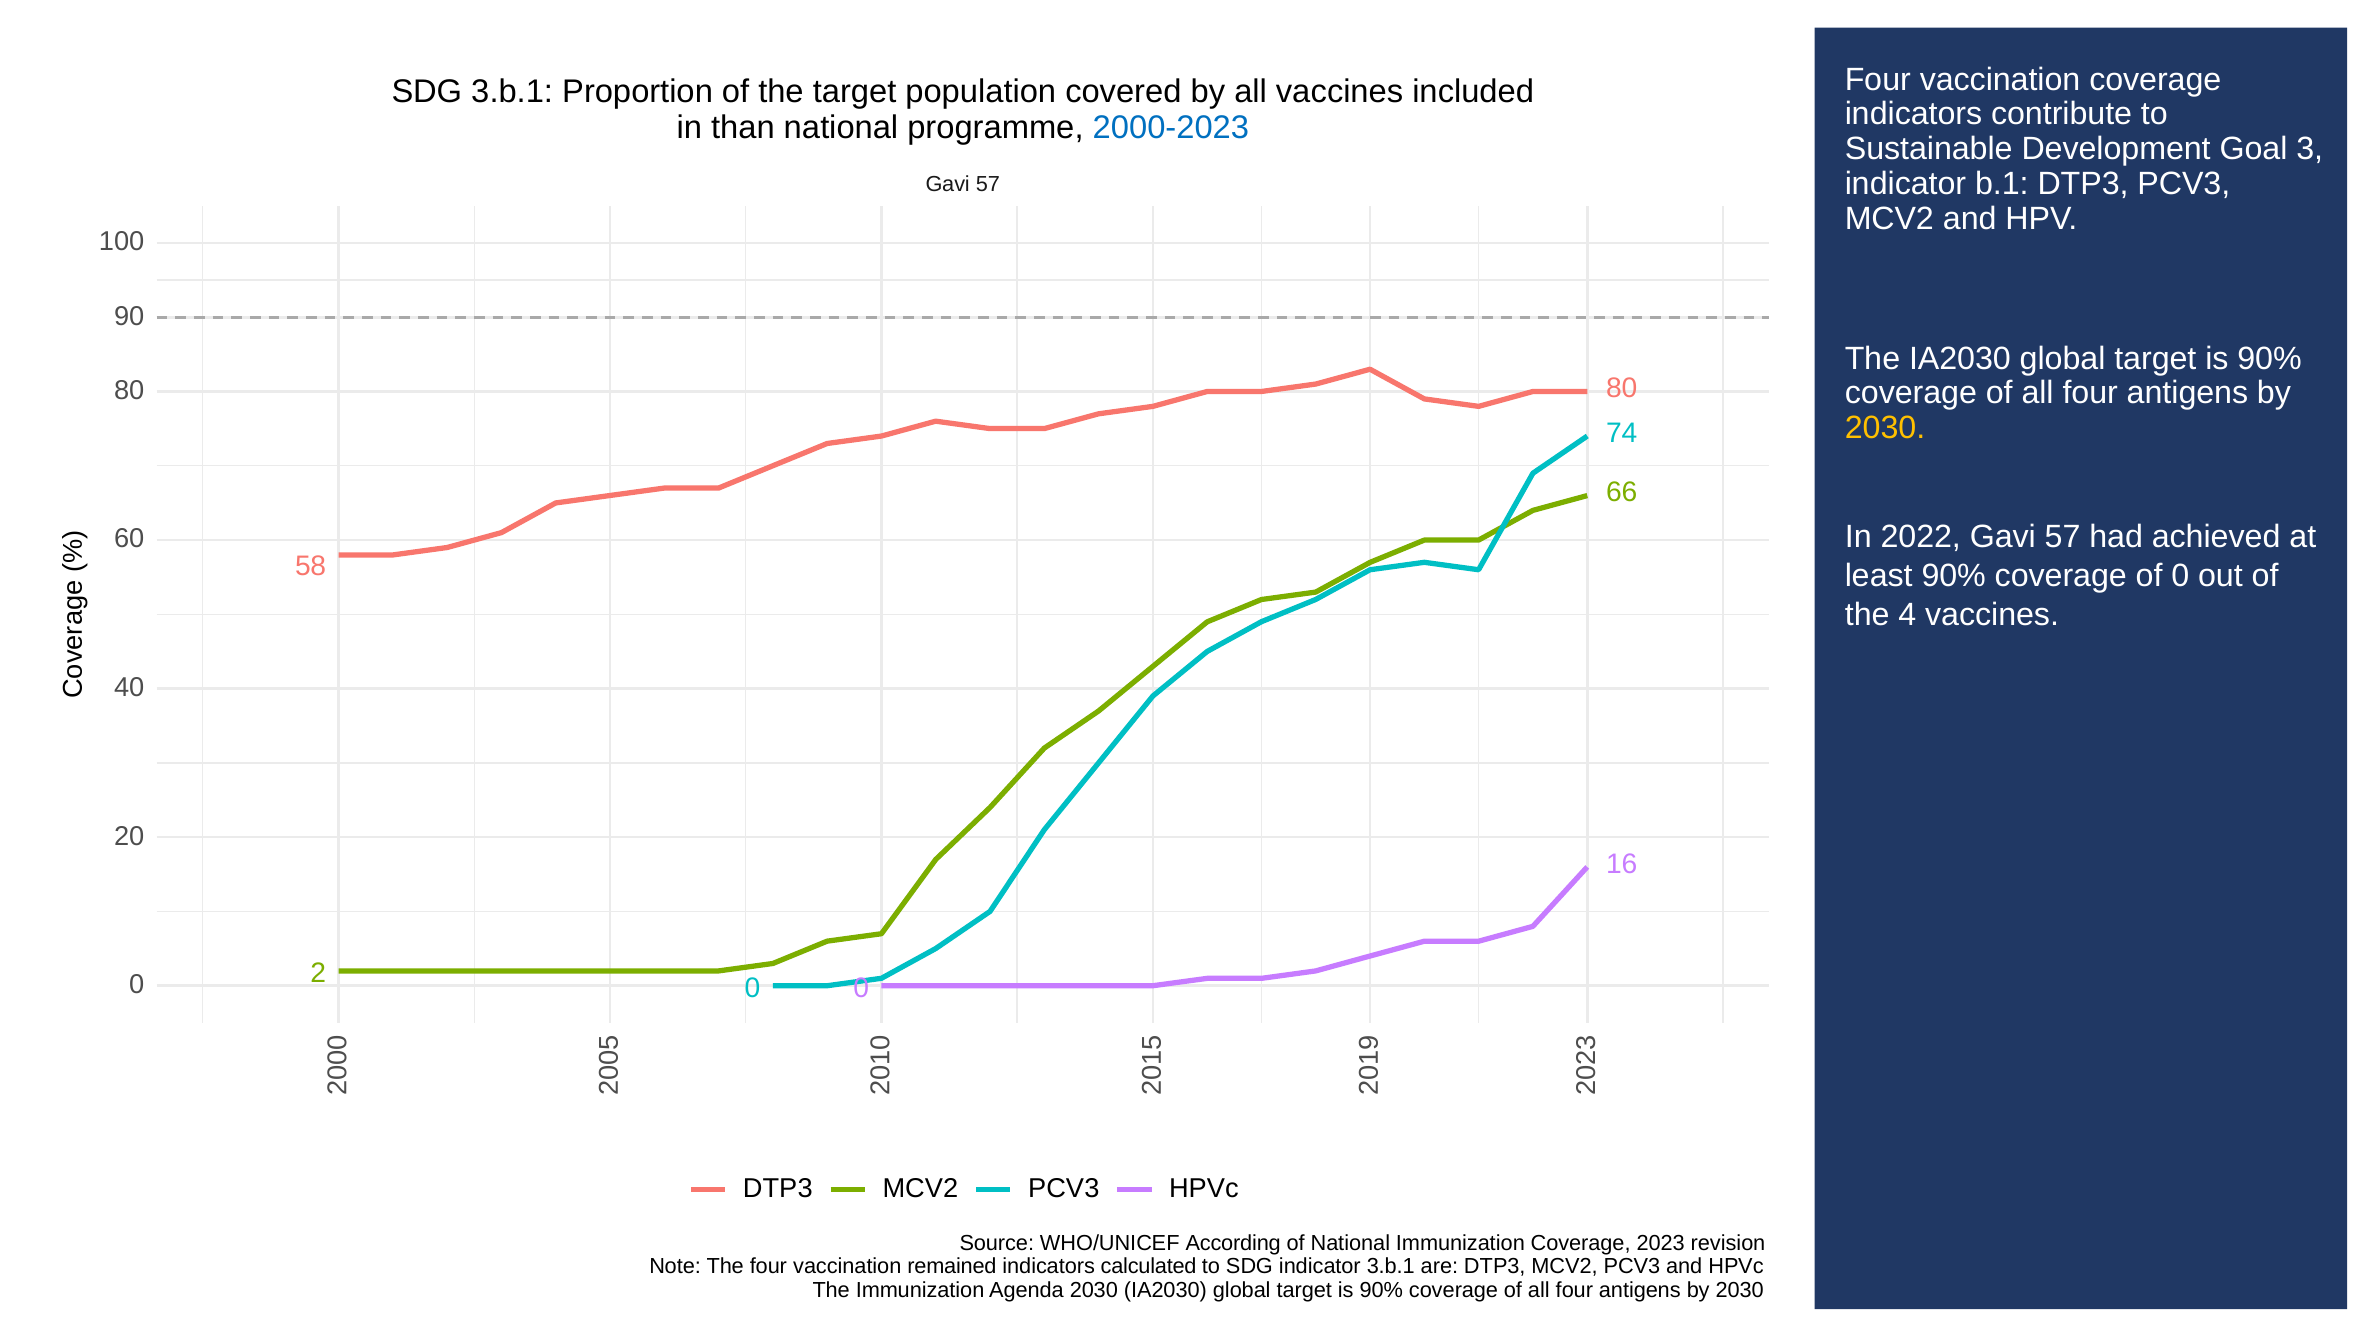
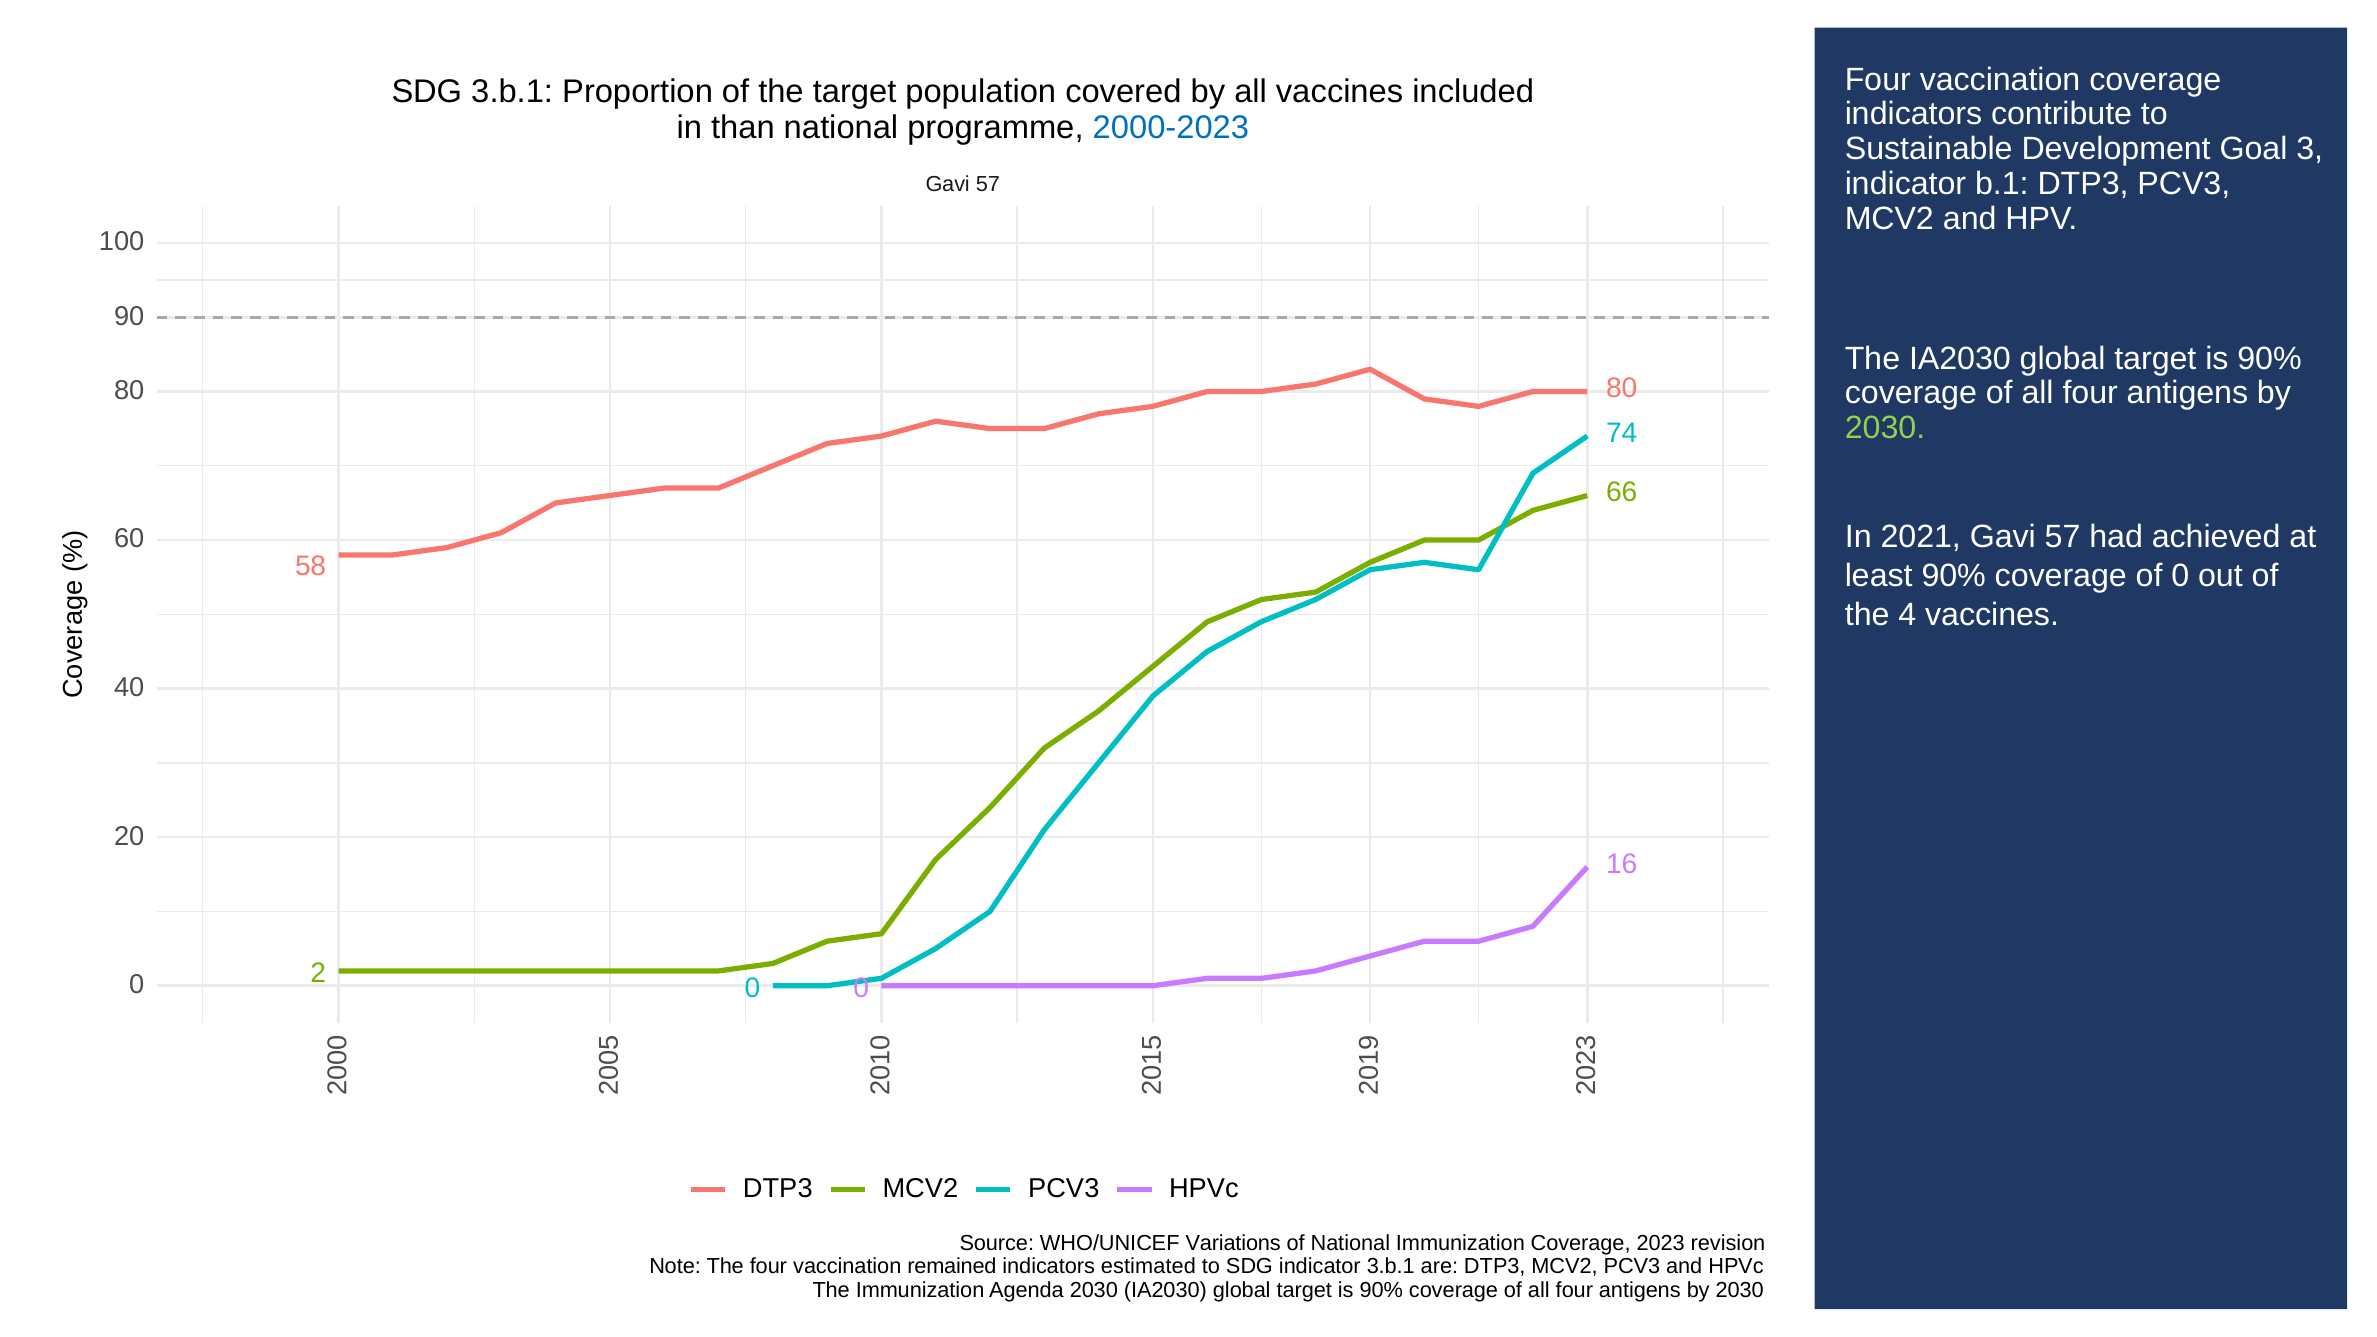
2030 at (1885, 428) colour: yellow -> light green
2022: 2022 -> 2021
According: According -> Variations
calculated: calculated -> estimated
